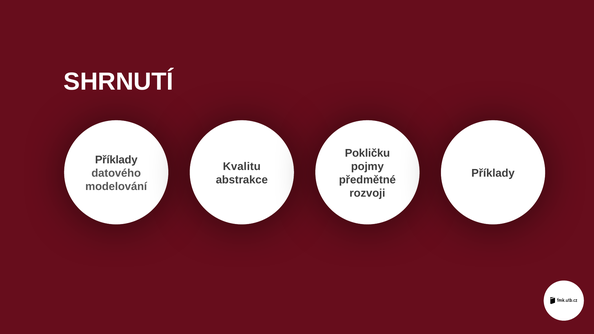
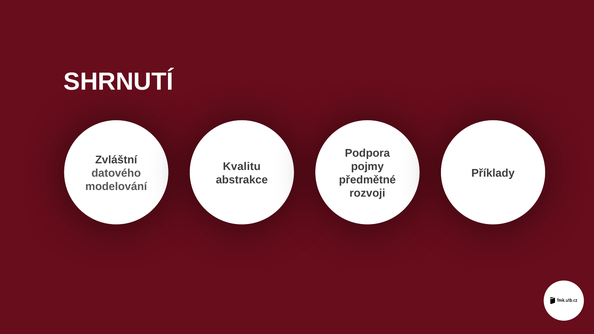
Pokličku: Pokličku -> Podpora
Příklady at (116, 160): Příklady -> Zvláštní
